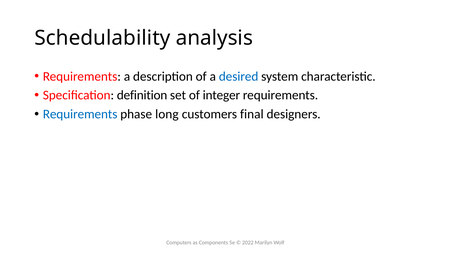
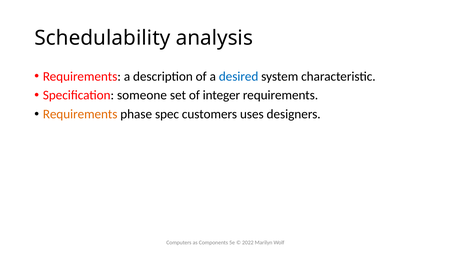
definition: definition -> someone
Requirements at (80, 114) colour: blue -> orange
long: long -> spec
final: final -> uses
